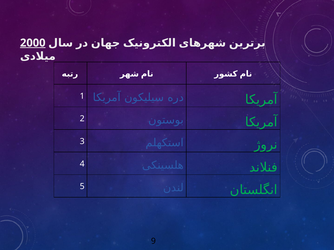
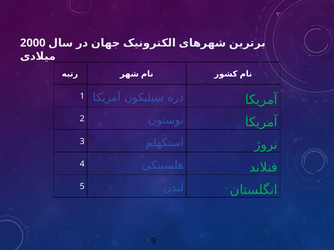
2000 underline: present -> none
